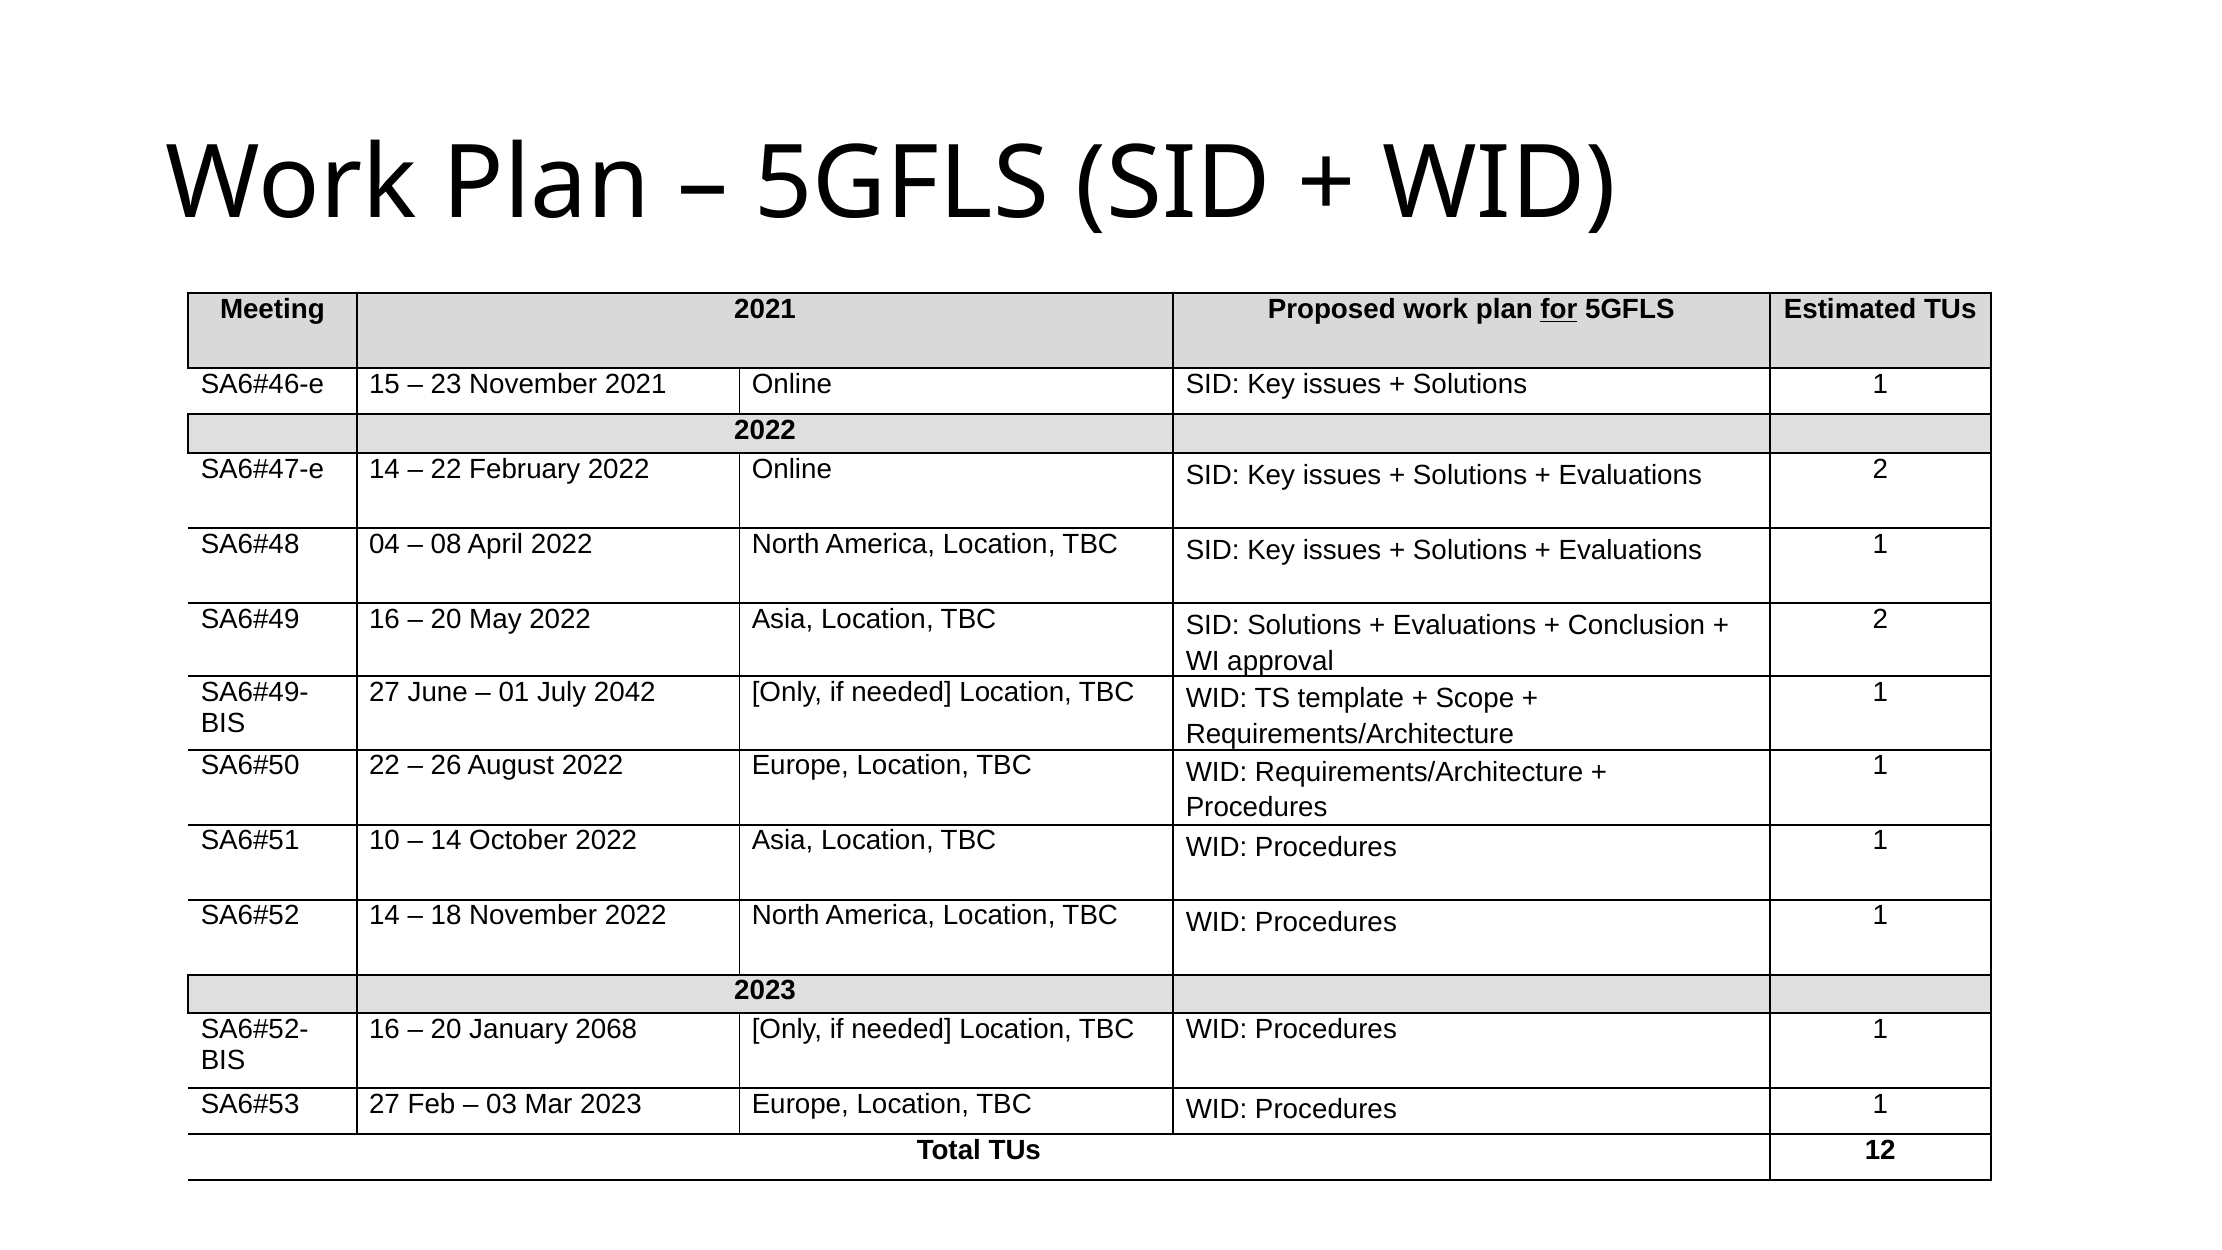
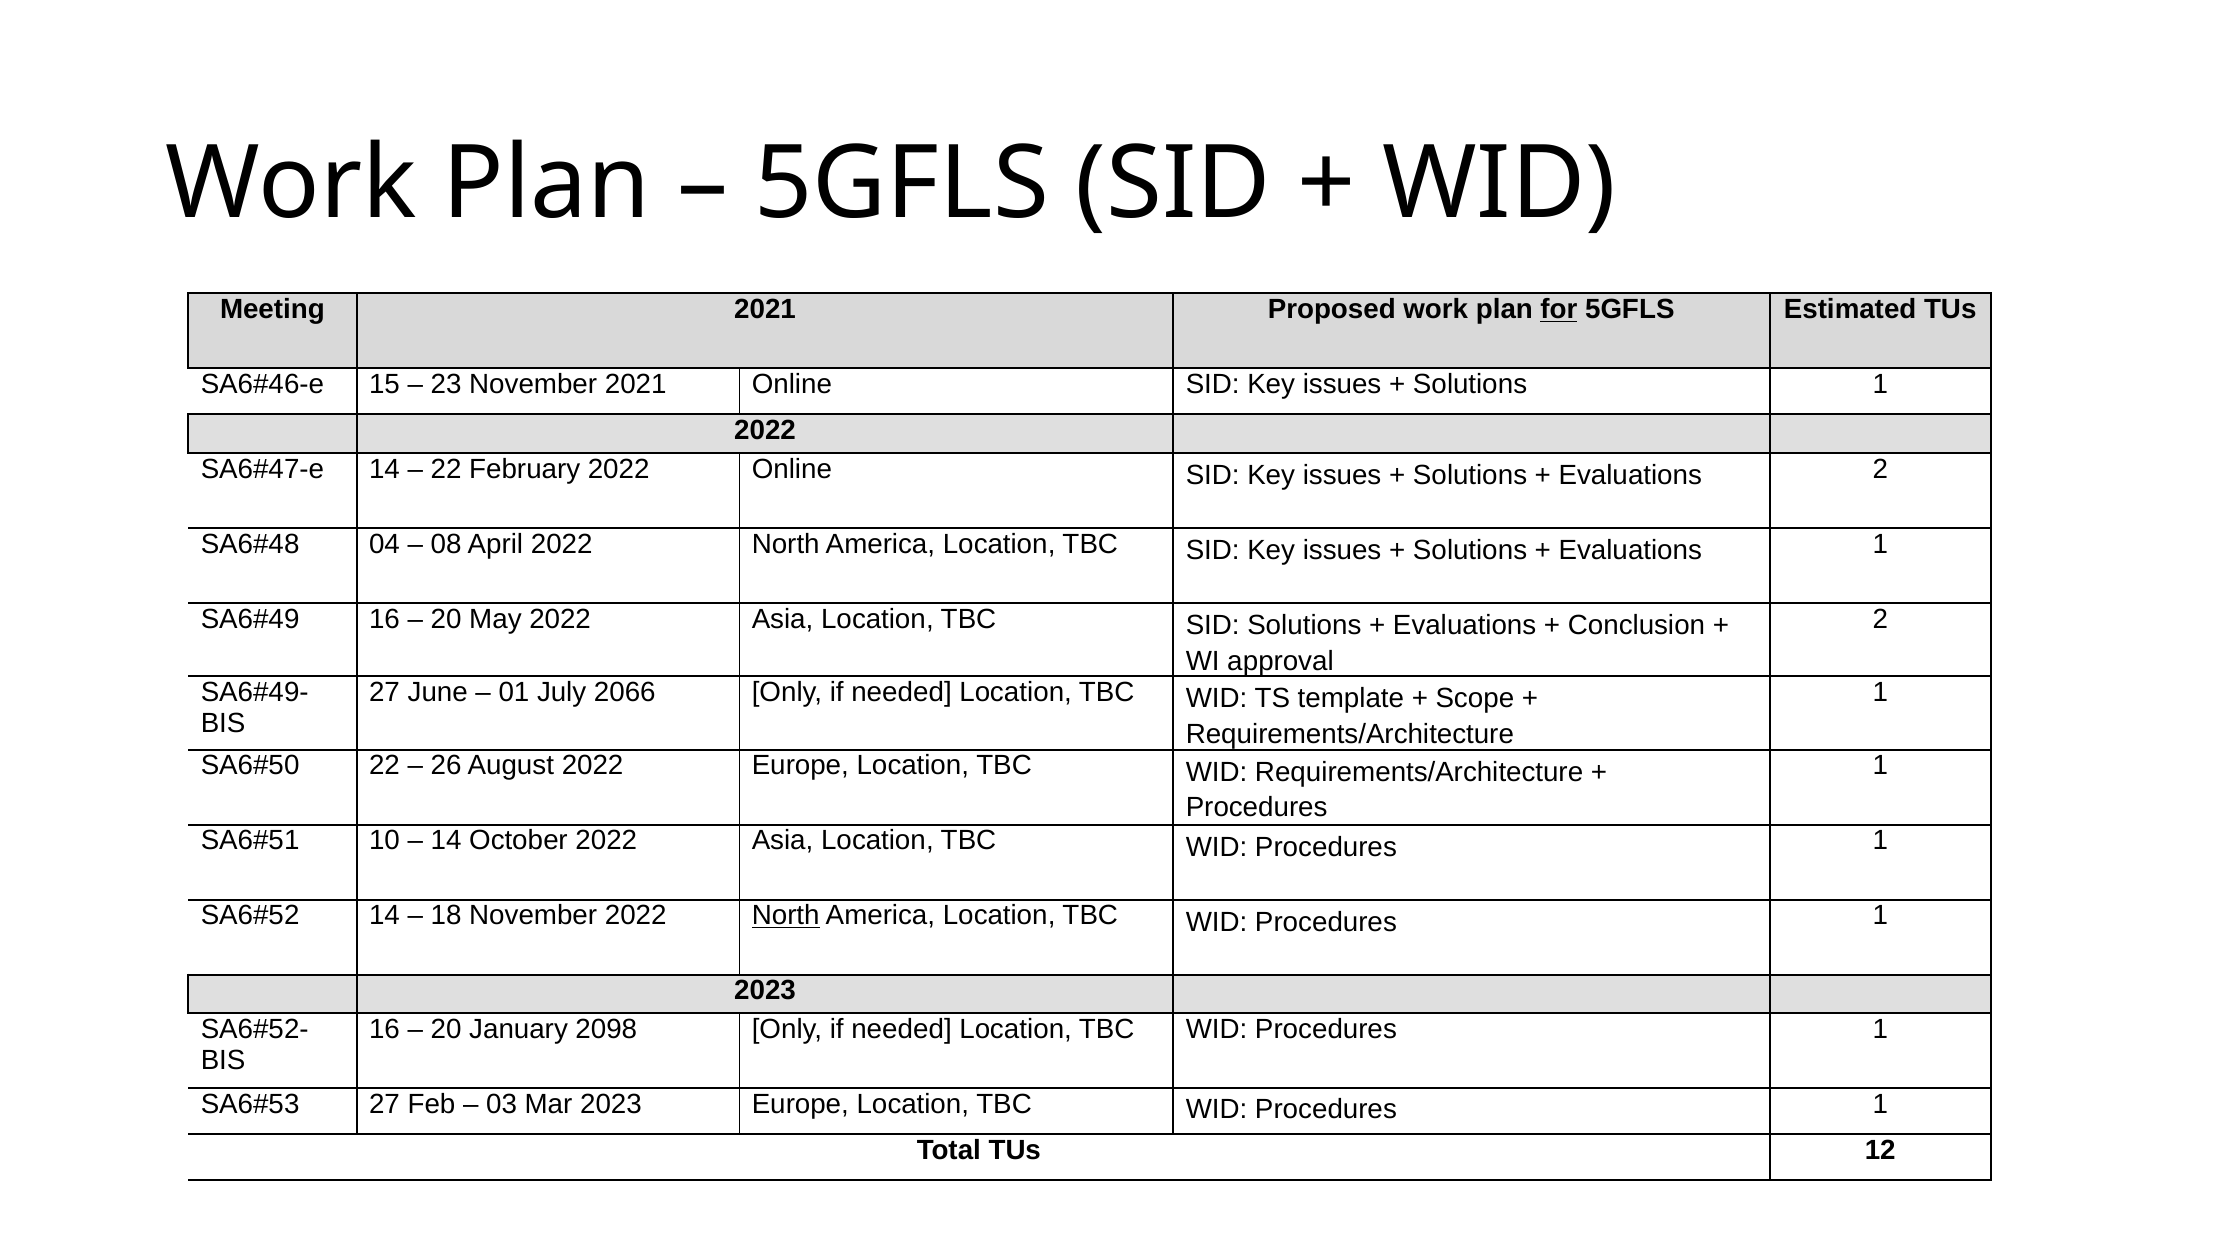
2042: 2042 -> 2066
North at (786, 916) underline: none -> present
2068: 2068 -> 2098
